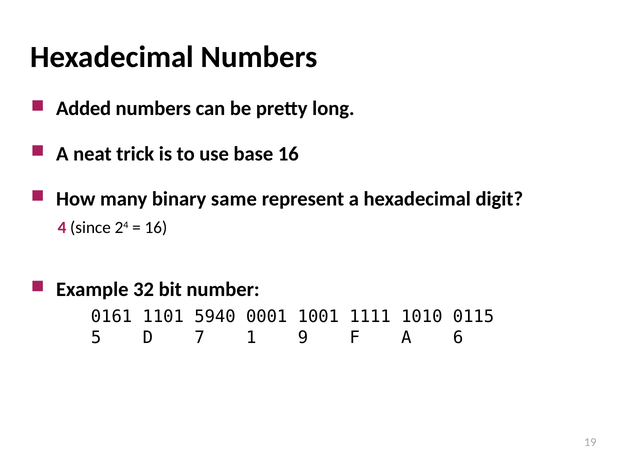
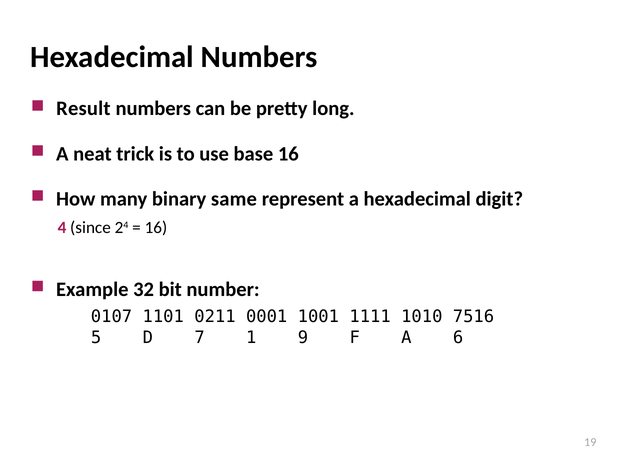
Added: Added -> Result
0161: 0161 -> 0107
5940: 5940 -> 0211
0115: 0115 -> 7516
